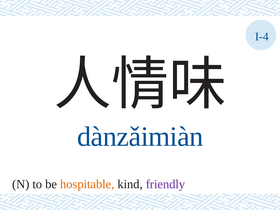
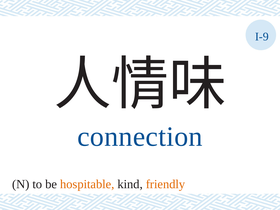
I-4: I-4 -> I-9
dànzǎimiàn: dànzǎimiàn -> connection
friendly colour: purple -> orange
